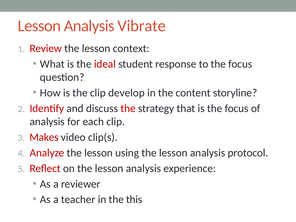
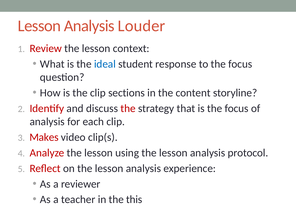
Vibrate: Vibrate -> Louder
ideal colour: red -> blue
develop: develop -> sections
